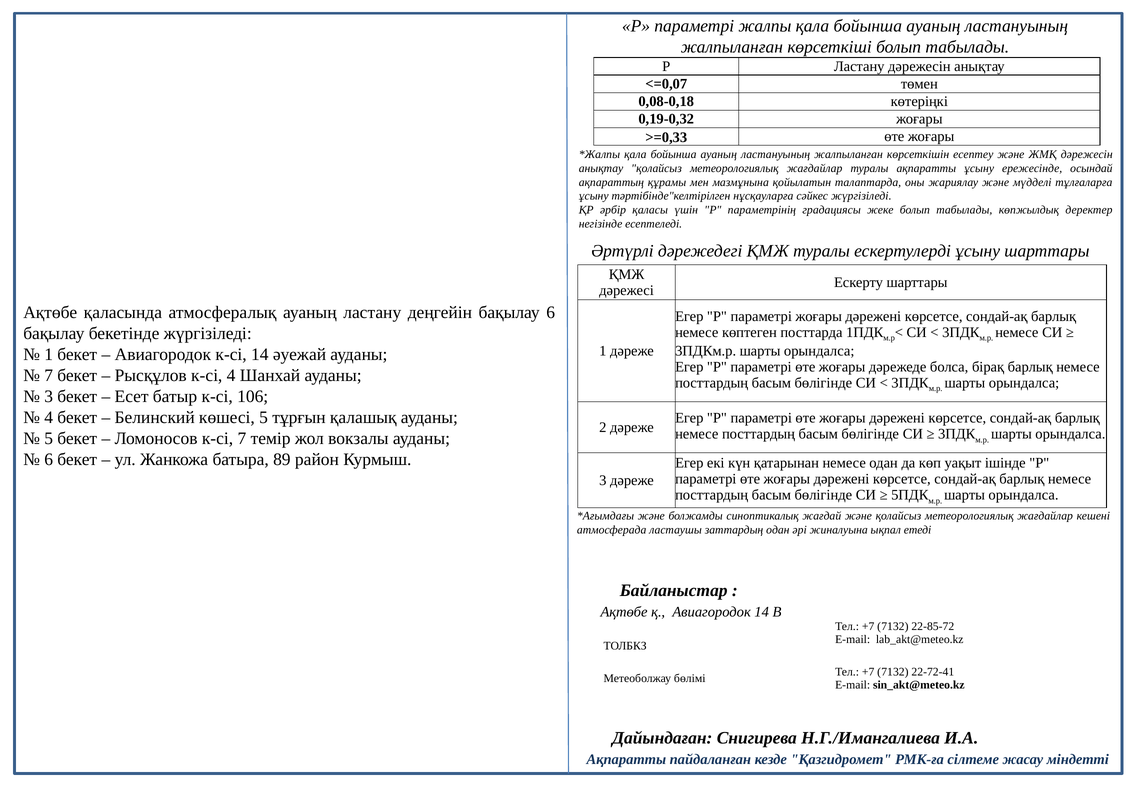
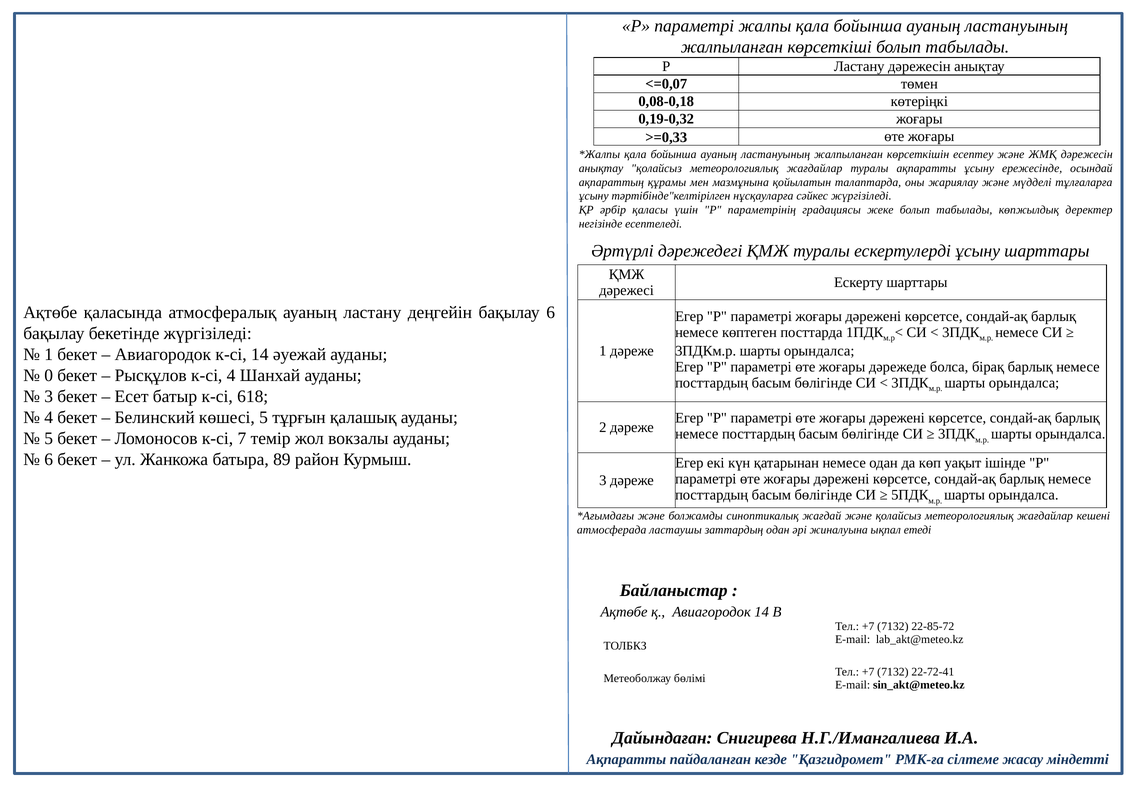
7 at (49, 375): 7 -> 0
106: 106 -> 618
